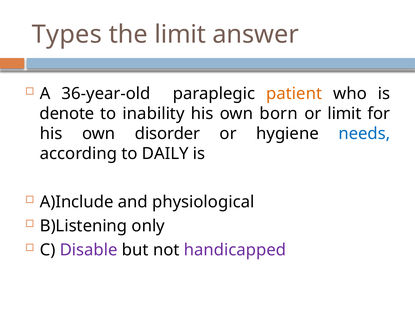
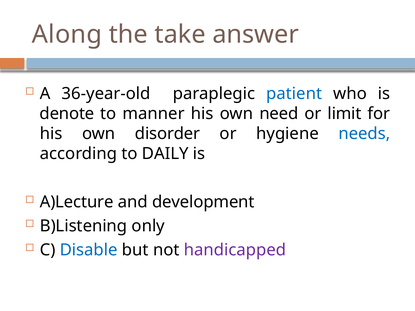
Types: Types -> Along
the limit: limit -> take
patient colour: orange -> blue
inability: inability -> manner
born: born -> need
A)Include: A)Include -> A)Lecture
physiological: physiological -> development
Disable colour: purple -> blue
